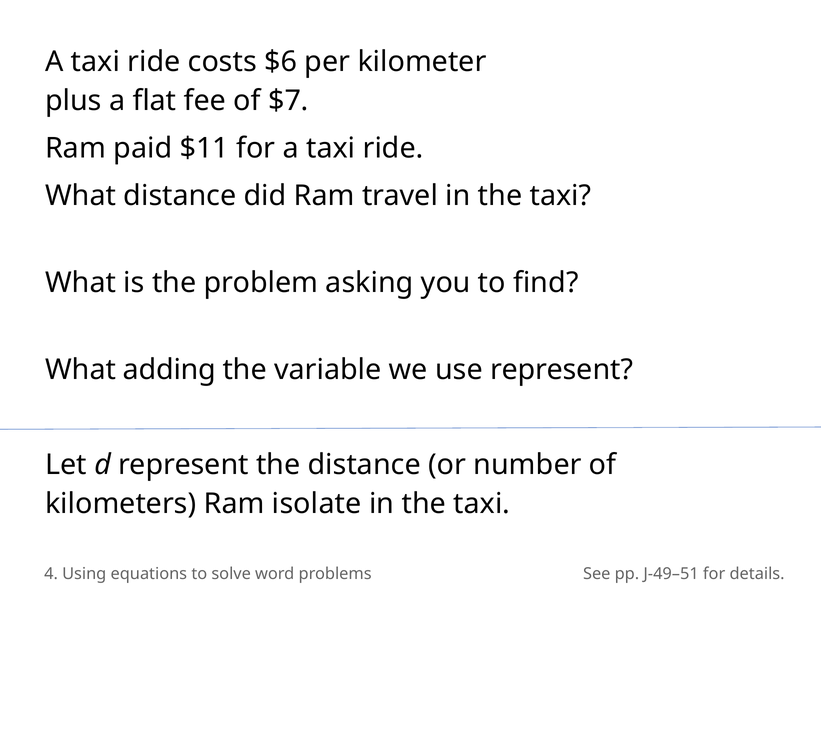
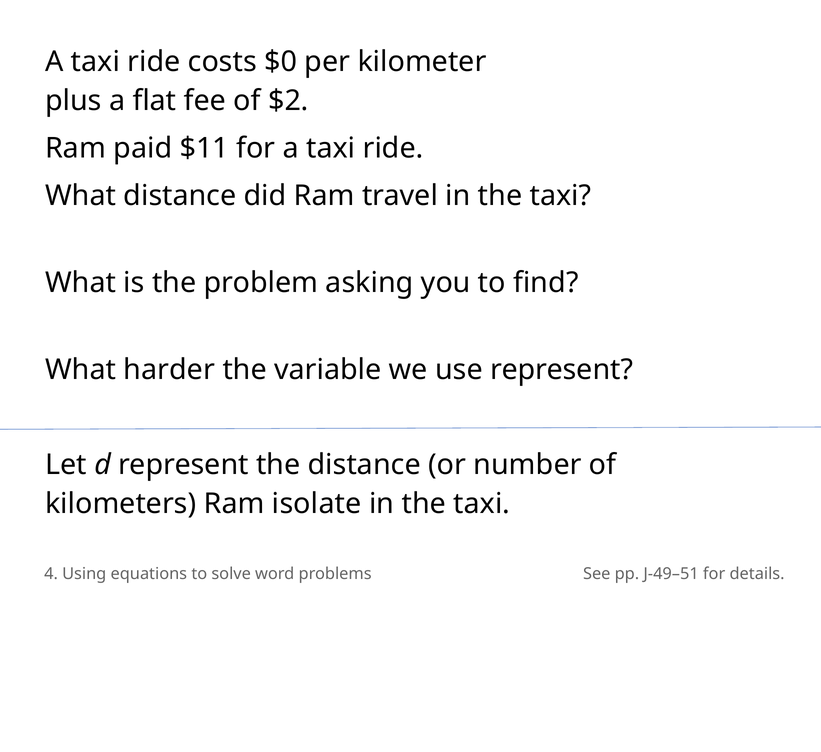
$6: $6 -> $0
$7: $7 -> $2
adding: adding -> harder
